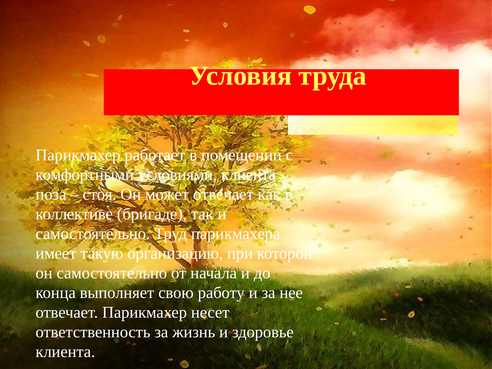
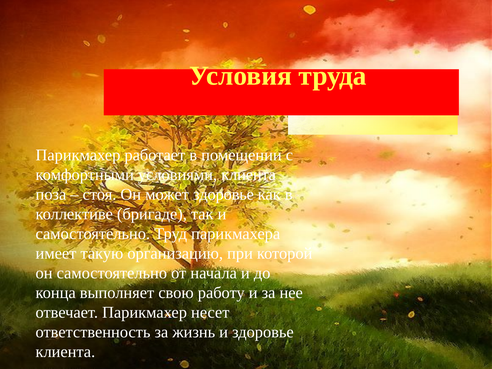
может отвечает: отвечает -> здоровье
